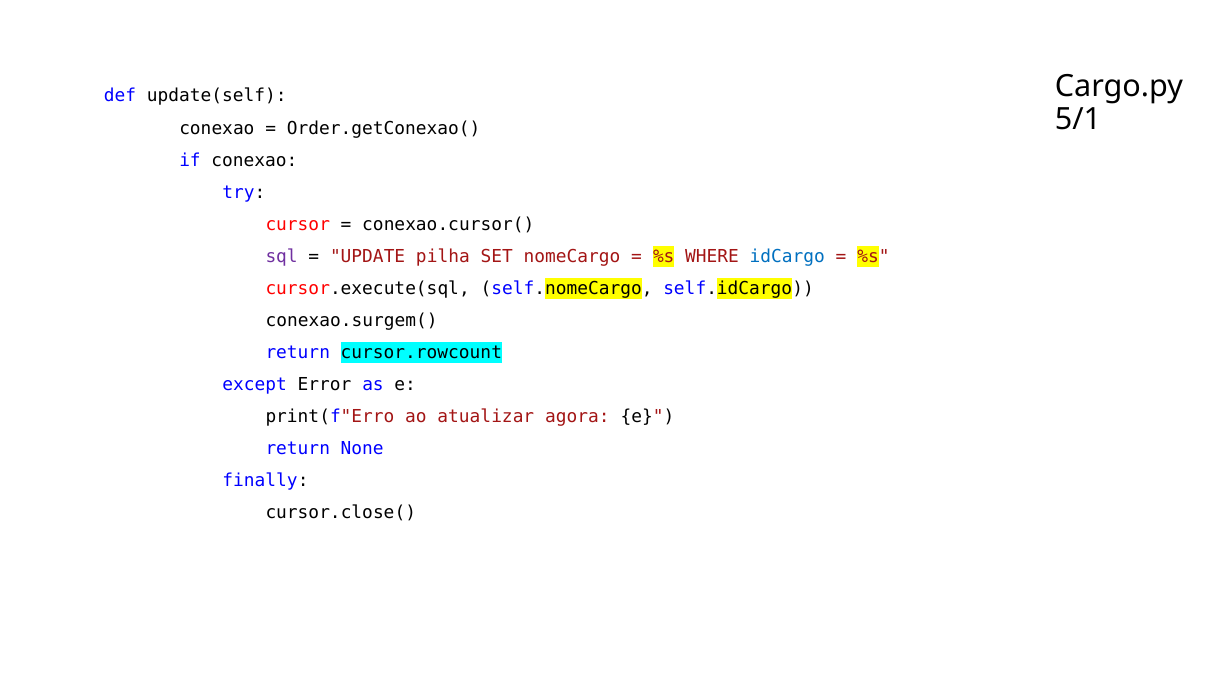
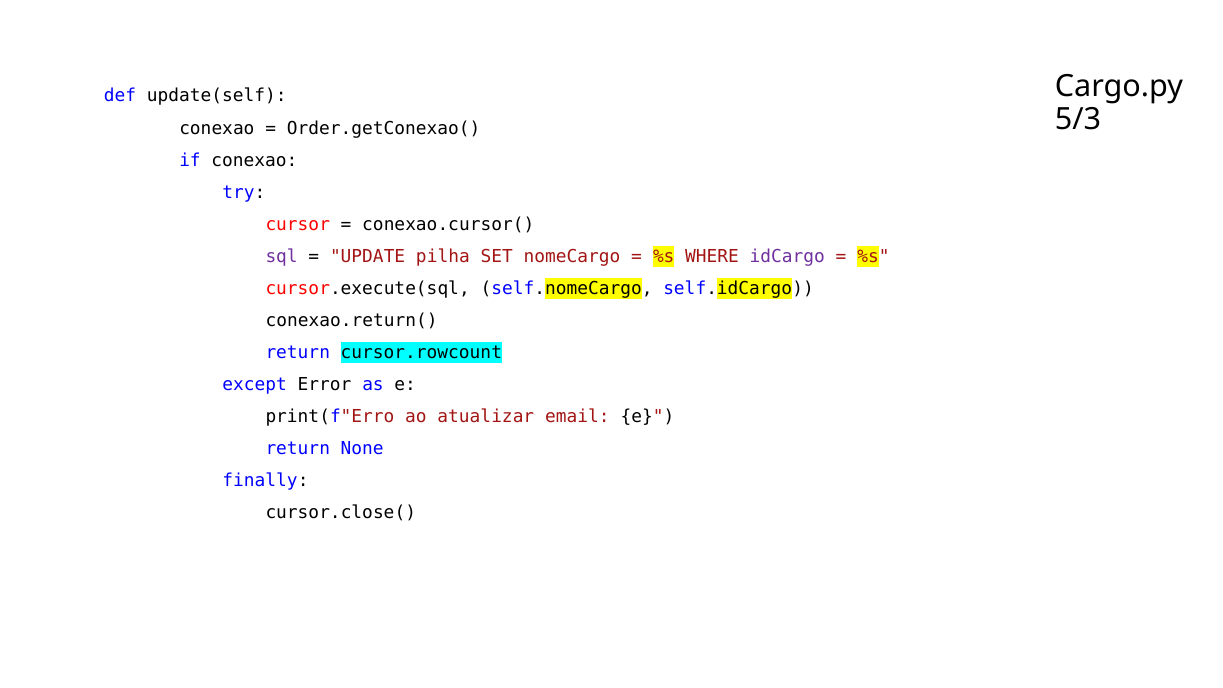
5/1: 5/1 -> 5/3
idCargo colour: blue -> purple
conexao.surgem(: conexao.surgem( -> conexao.return(
agora: agora -> email
